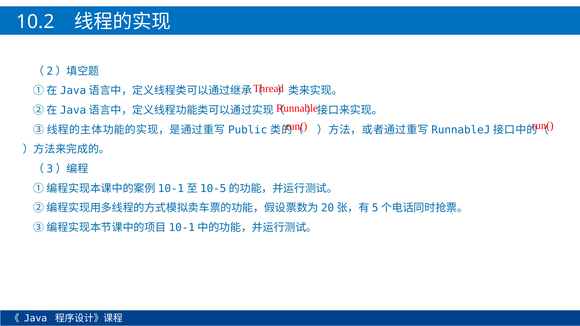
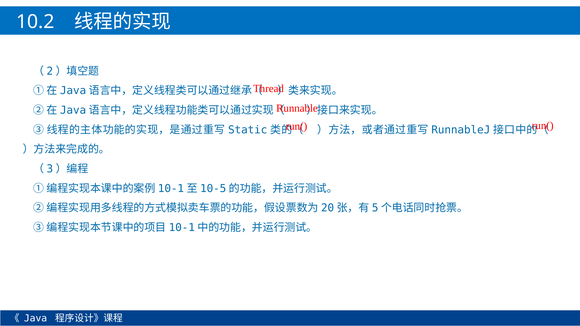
Public: Public -> Static
